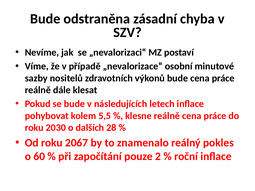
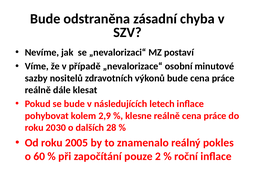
5,5: 5,5 -> 2,9
2067: 2067 -> 2005
